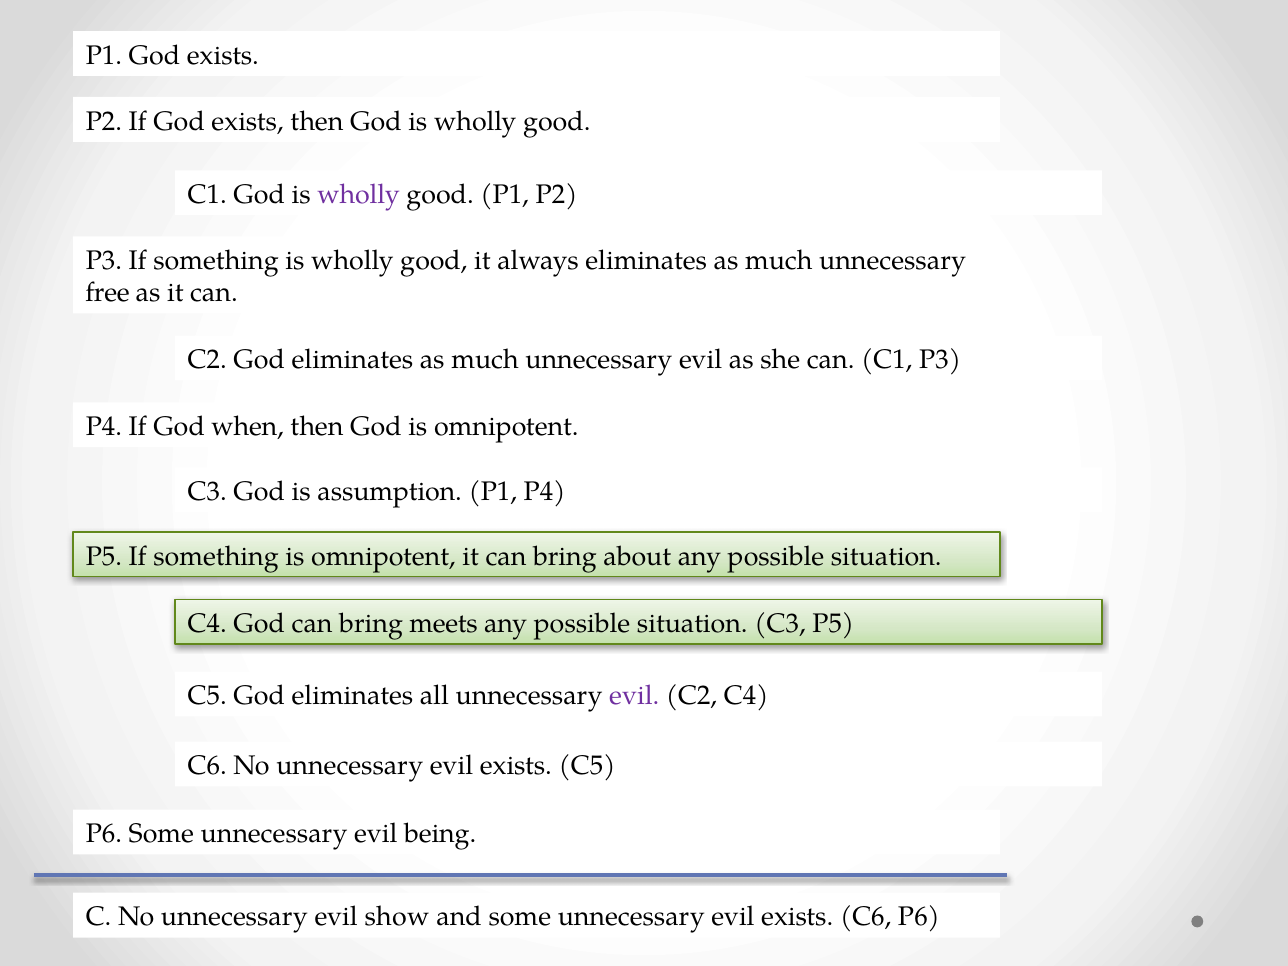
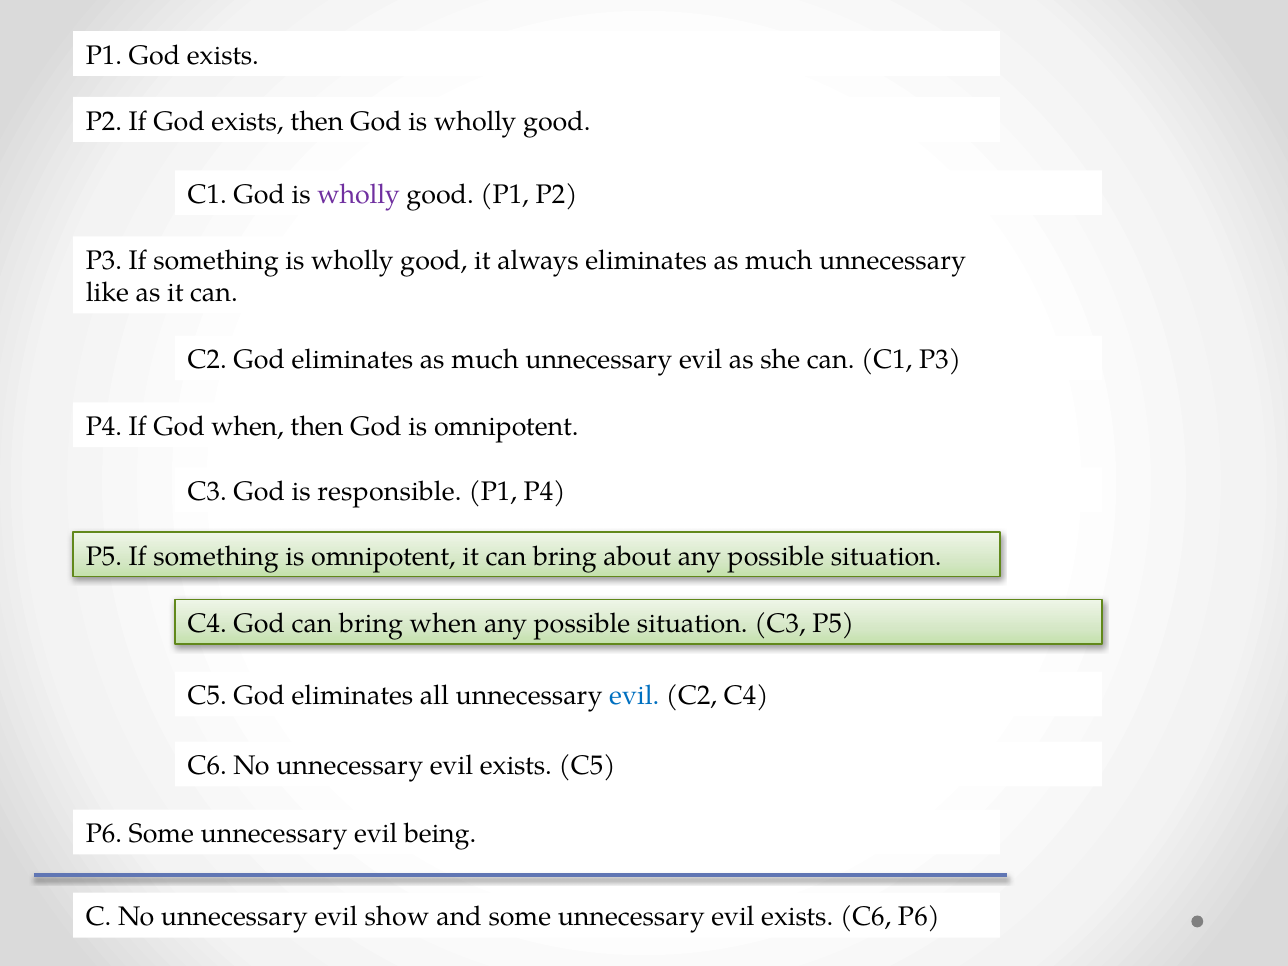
free: free -> like
assumption: assumption -> responsible
bring meets: meets -> when
evil at (634, 696) colour: purple -> blue
